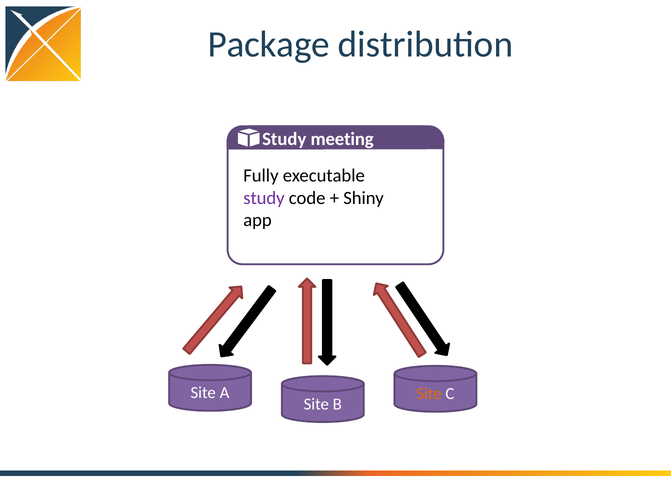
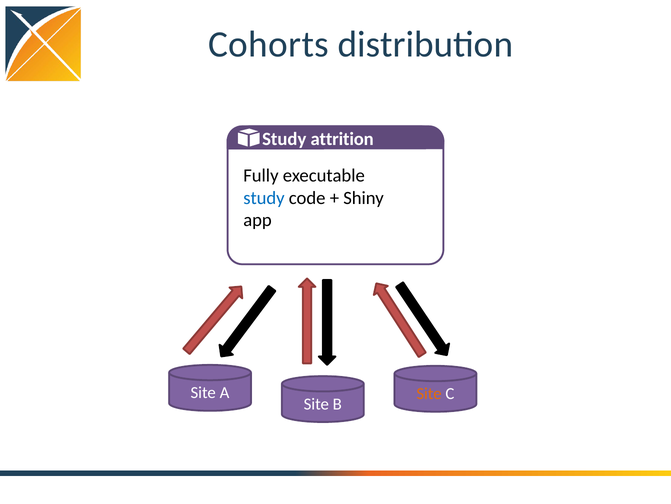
Package: Package -> Cohorts
meeting: meeting -> attrition
study at (264, 198) colour: purple -> blue
